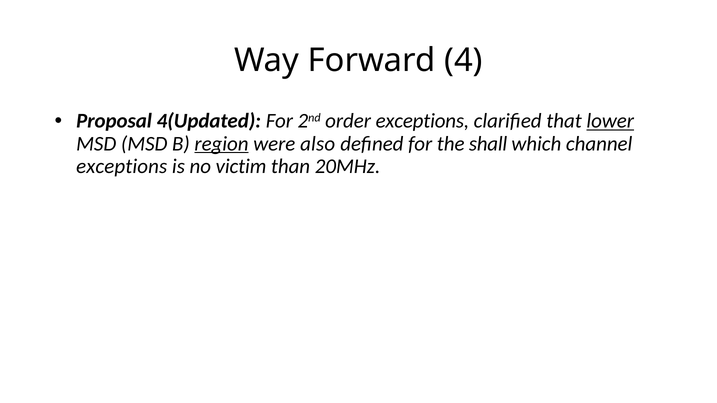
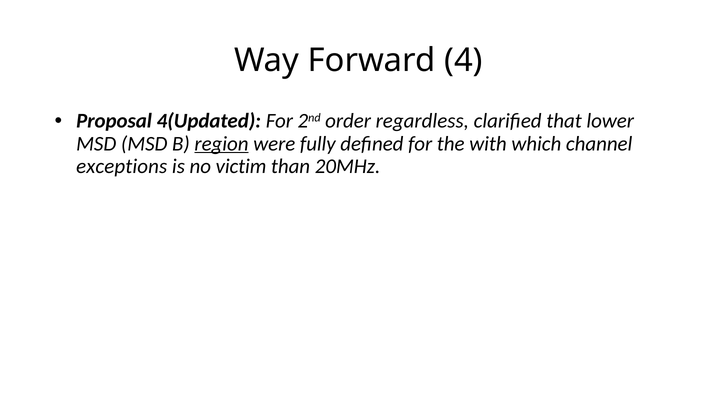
order exceptions: exceptions -> regardless
lower underline: present -> none
also: also -> fully
shall: shall -> with
